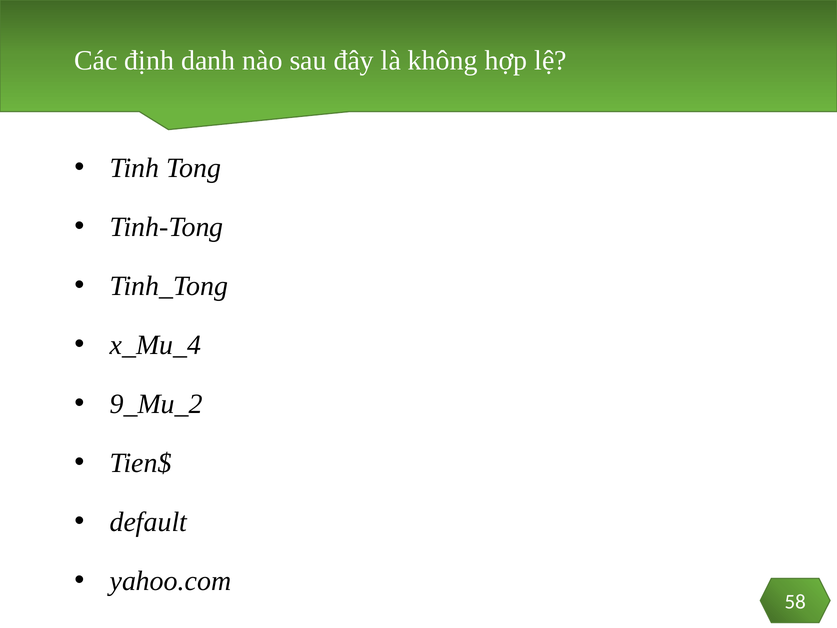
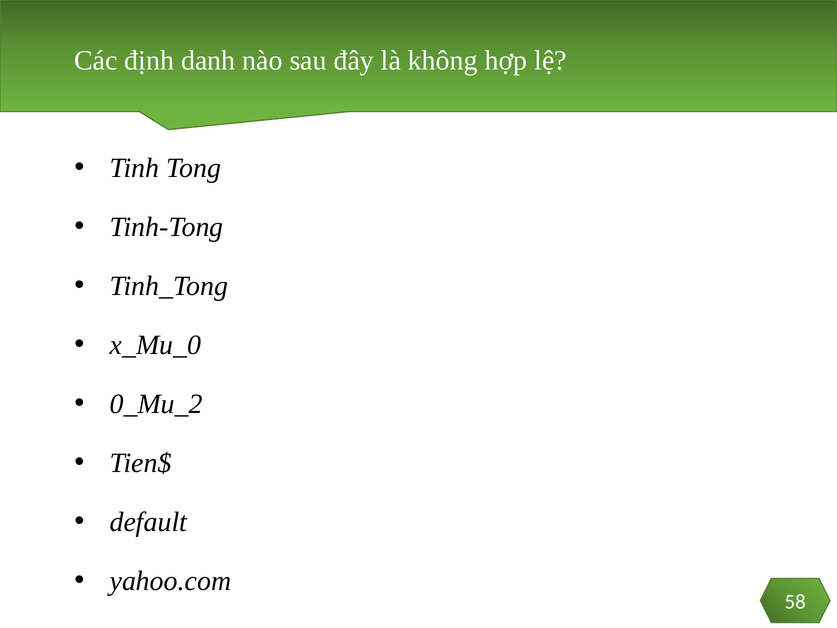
x_Mu_4: x_Mu_4 -> x_Mu_0
9_Mu_2: 9_Mu_2 -> 0_Mu_2
